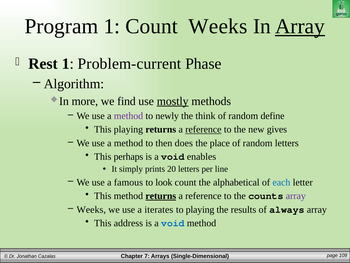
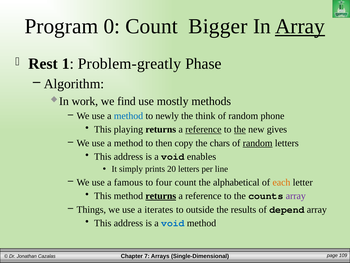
Program 1: 1 -> 0
Count Weeks: Weeks -> Bigger
Problem-current: Problem-current -> Problem-greatly
more: more -> work
mostly underline: present -> none
method at (128, 116) colour: purple -> blue
define: define -> phone
the at (240, 129) underline: none -> present
does: does -> copy
place: place -> chars
random at (258, 143) underline: none -> present
perhaps at (128, 156): perhaps -> address
look: look -> four
each colour: blue -> orange
Weeks at (91, 209): Weeks -> Things
to playing: playing -> outside
always: always -> depend
